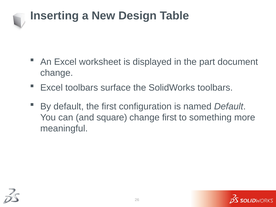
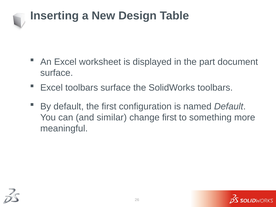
change at (57, 73): change -> surface
square: square -> similar
